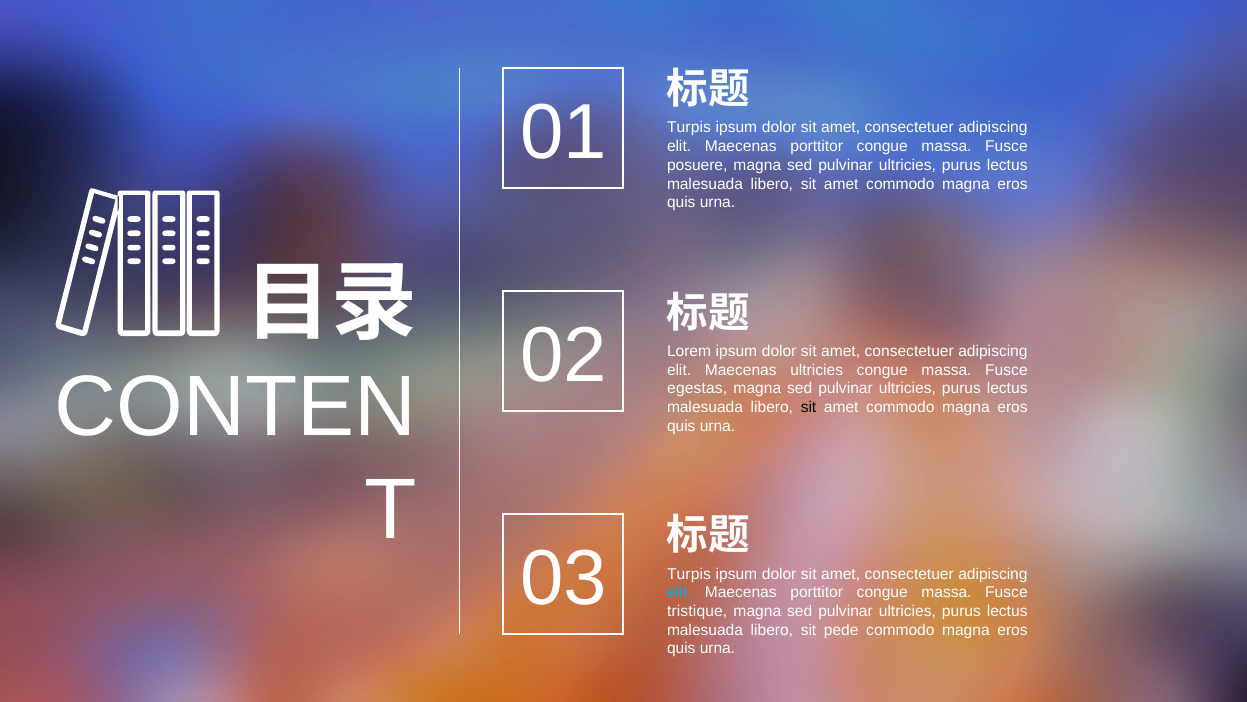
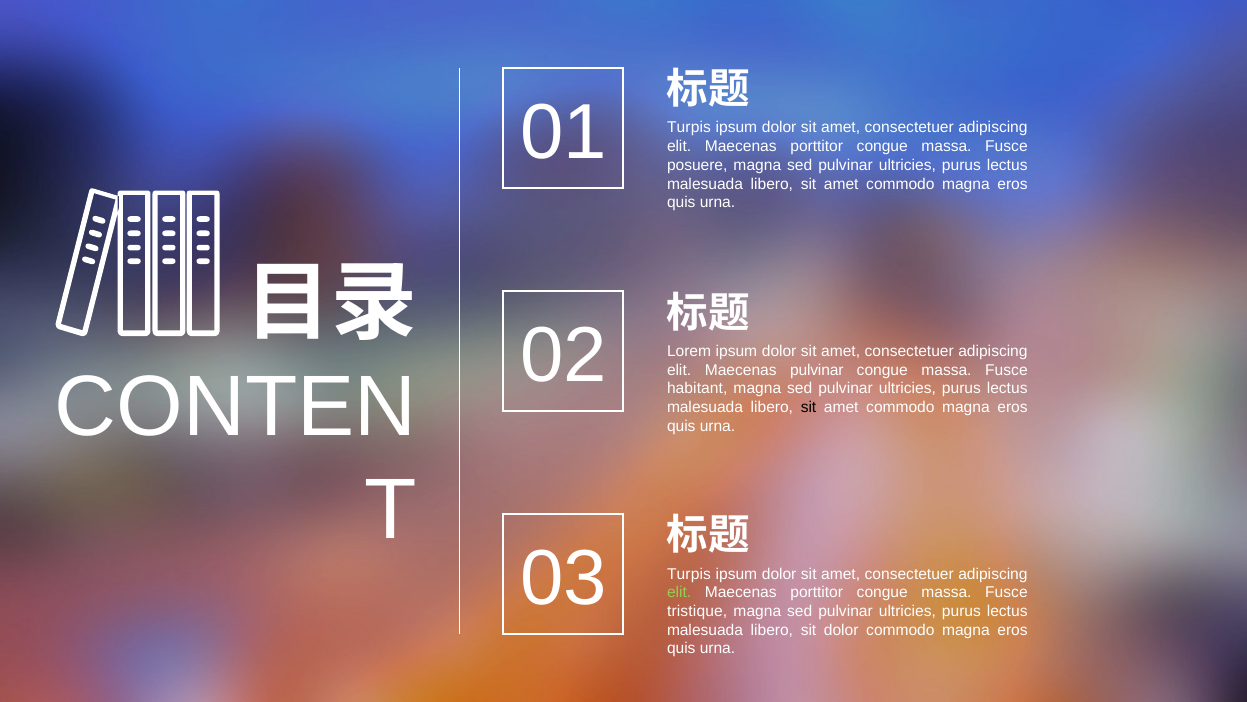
Maecenas ultricies: ultricies -> pulvinar
egestas: egestas -> habitant
elit at (679, 592) colour: light blue -> light green
sit pede: pede -> dolor
